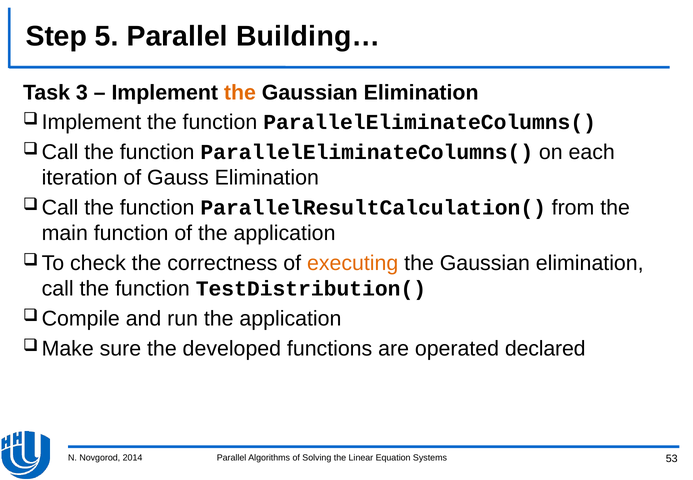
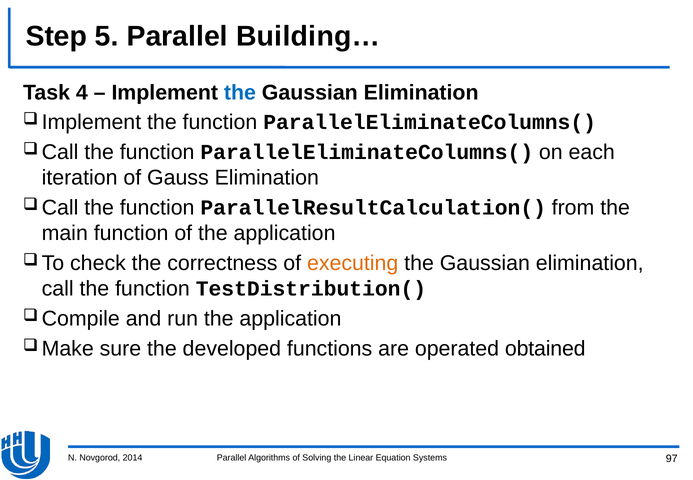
3: 3 -> 4
the at (240, 92) colour: orange -> blue
declared: declared -> obtained
53: 53 -> 97
